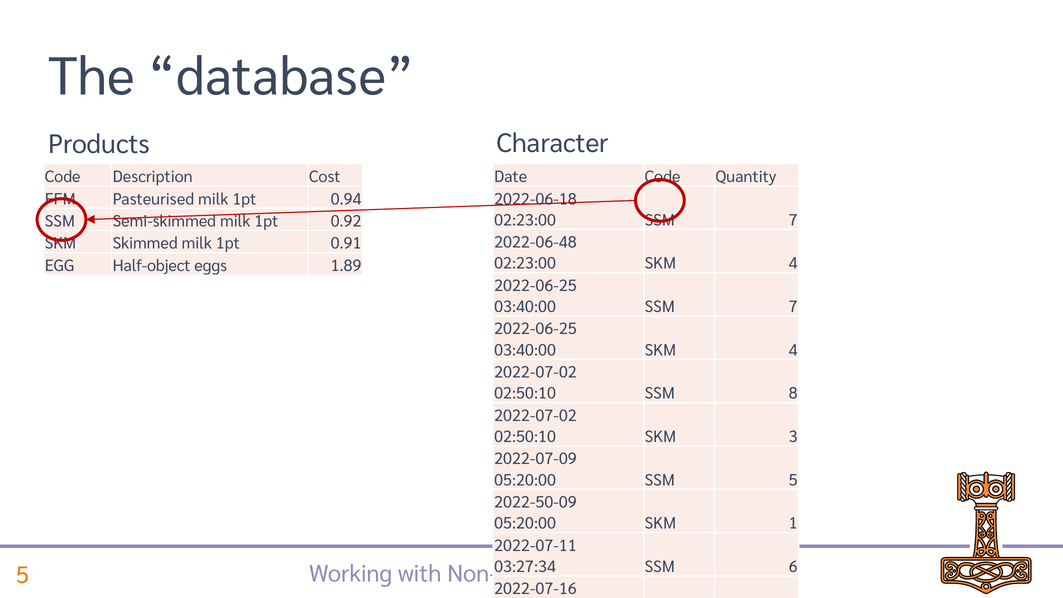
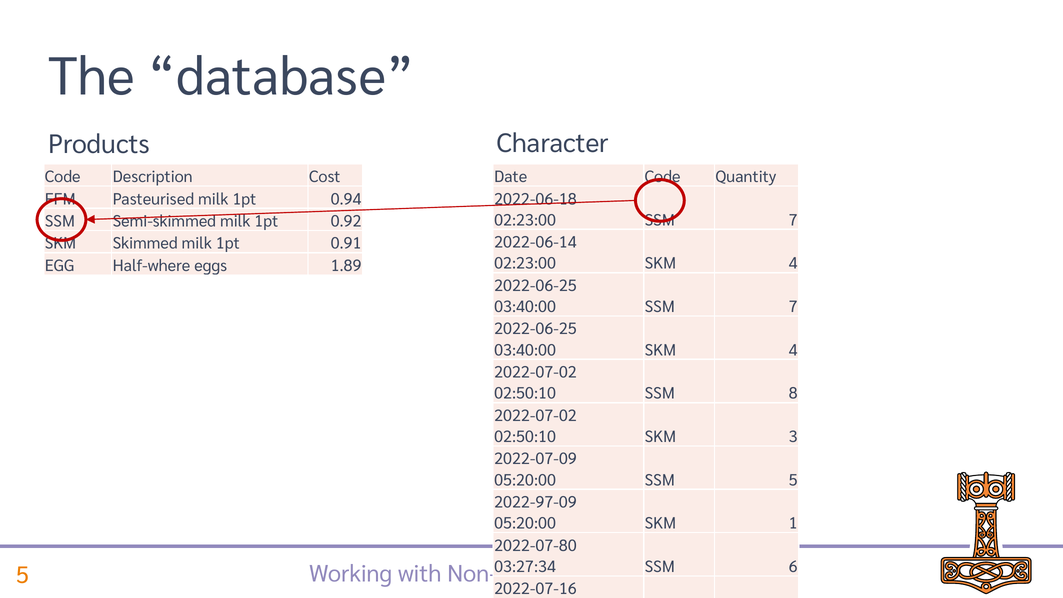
2022-06-48: 2022-06-48 -> 2022-06-14
Half-object: Half-object -> Half-where
2022-50-09: 2022-50-09 -> 2022-97-09
2022-07-11: 2022-07-11 -> 2022-07-80
